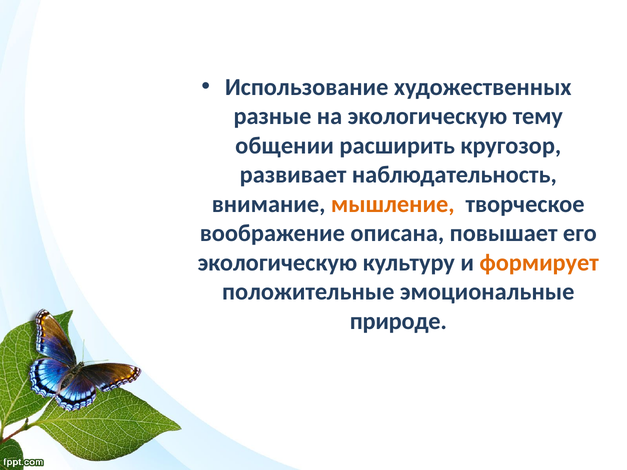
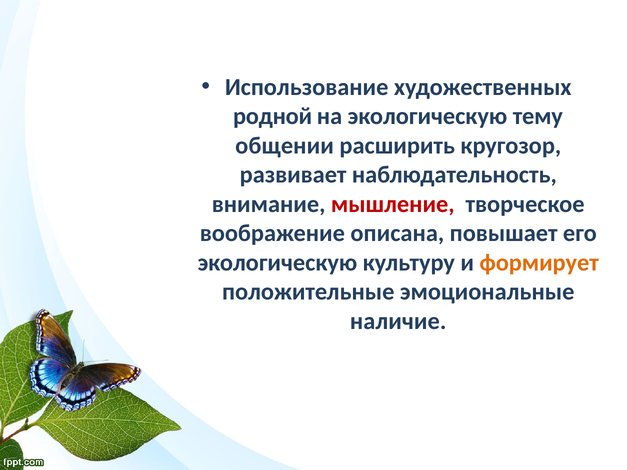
разные: разные -> родной
мышление colour: orange -> red
природе: природе -> наличие
